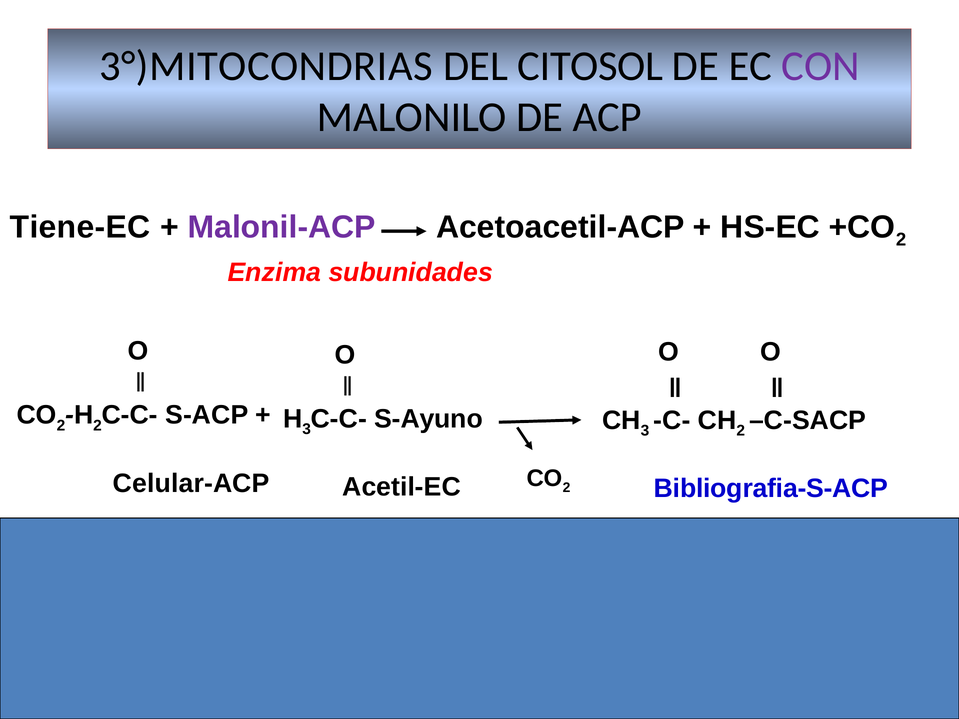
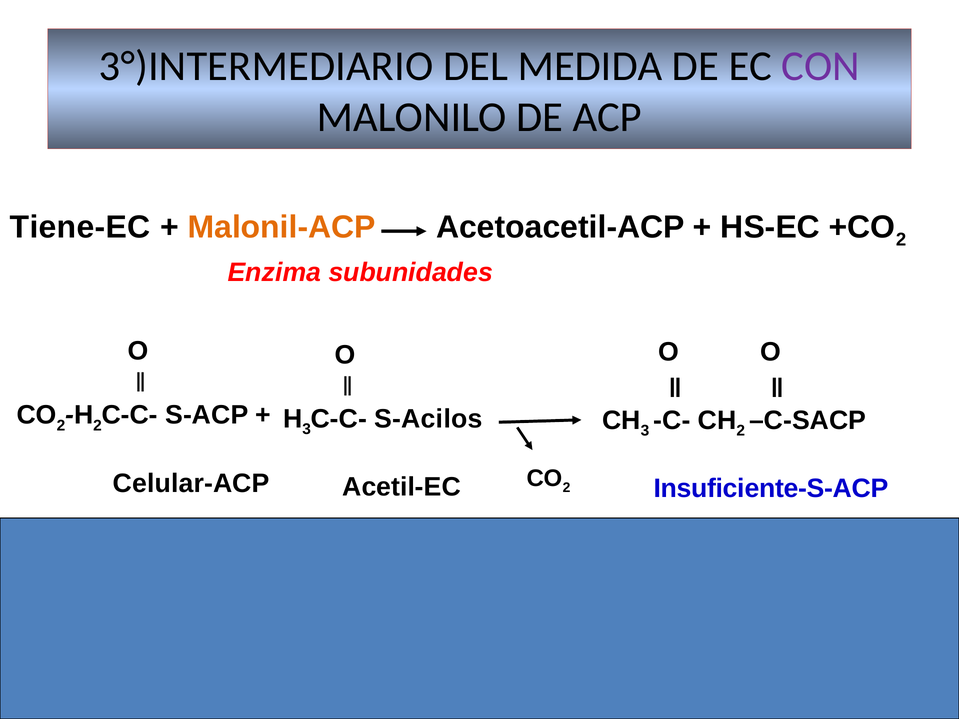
3°)MITOCONDRIAS: 3°)MITOCONDRIAS -> 3°)INTERMEDIARIO
CITOSOL: CITOSOL -> MEDIDA
Malonil-ACP at (282, 227) colour: purple -> orange
S-Ayuno: S-Ayuno -> S-Acilos
Bibliografia-S-ACP: Bibliografia-S-ACP -> Insuficiente-S-ACP
